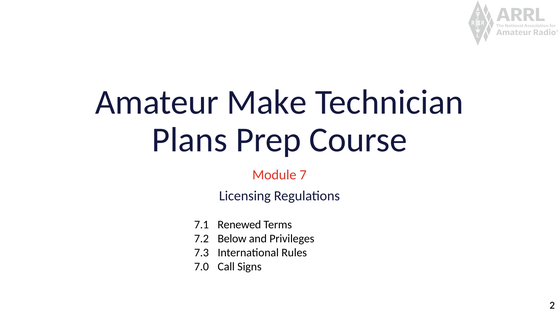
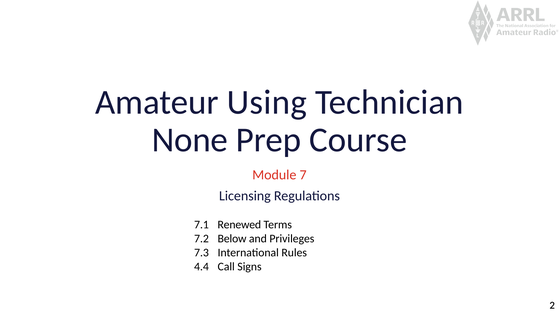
Make: Make -> Using
Plans: Plans -> None
7.0: 7.0 -> 4.4
